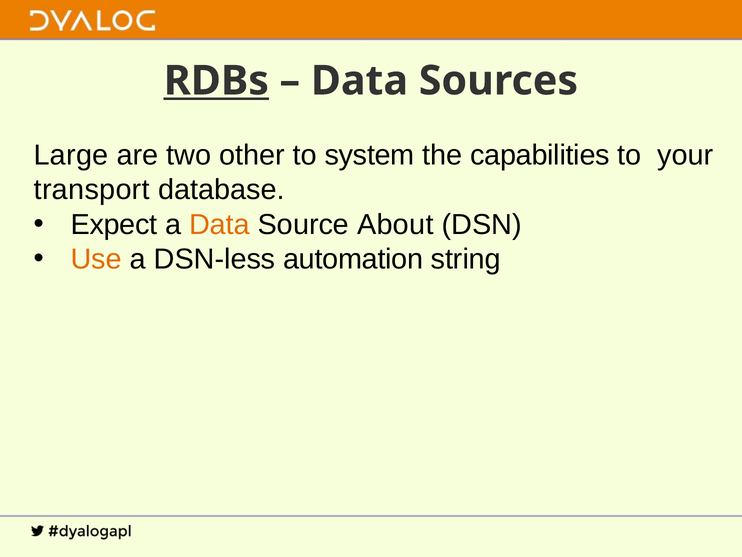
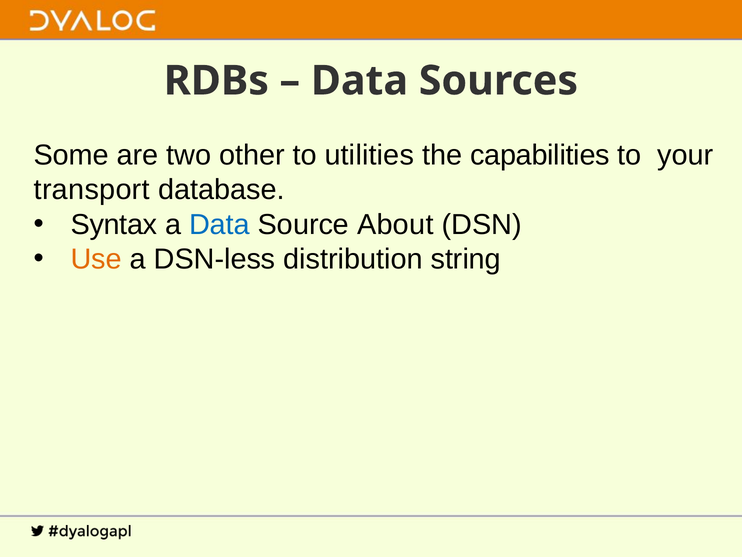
RDBs underline: present -> none
Large: Large -> Some
system: system -> utilities
Expect: Expect -> Syntax
Data at (219, 224) colour: orange -> blue
automation: automation -> distribution
